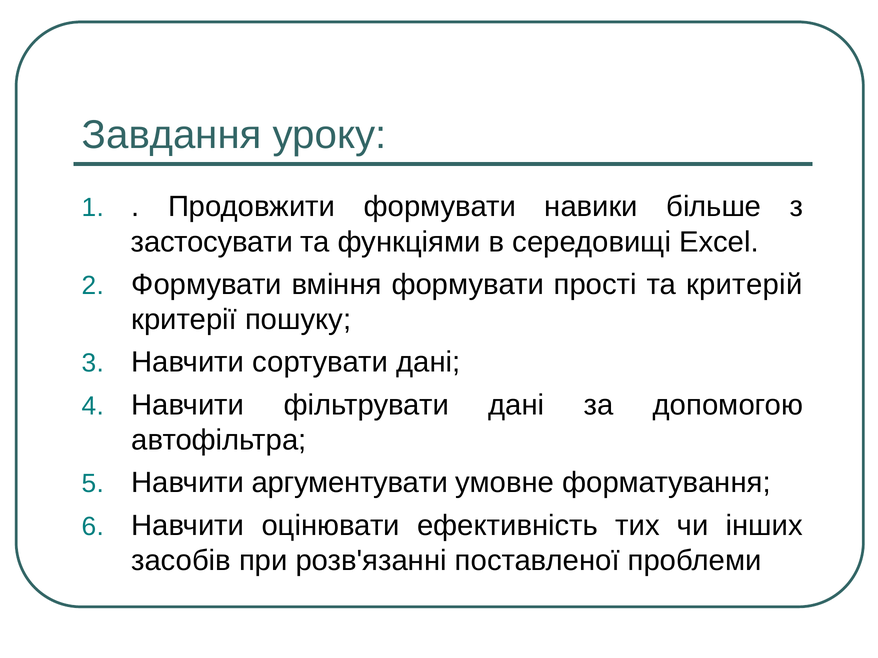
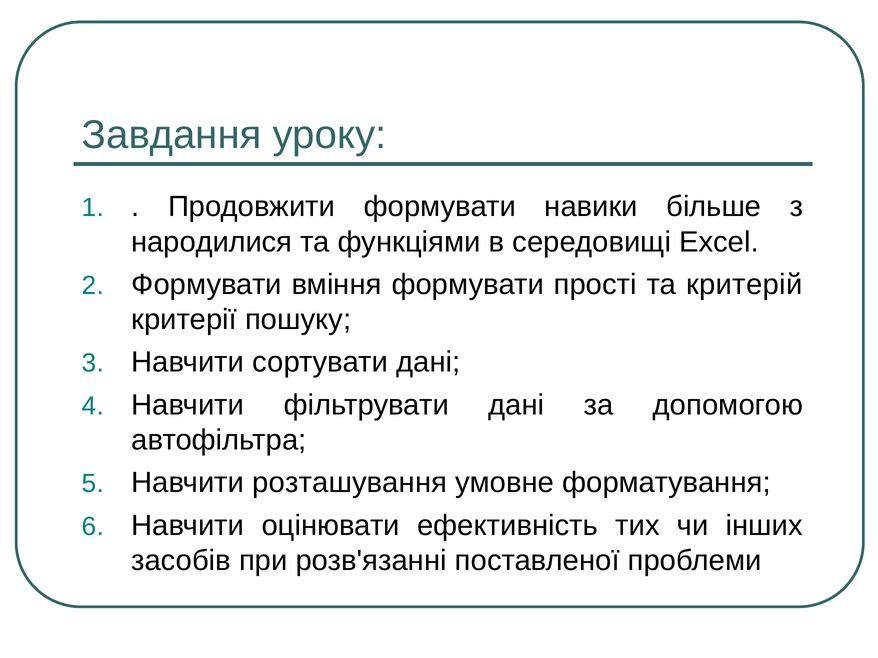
застосувати: застосувати -> народилися
аргументувати: аргументувати -> розташування
